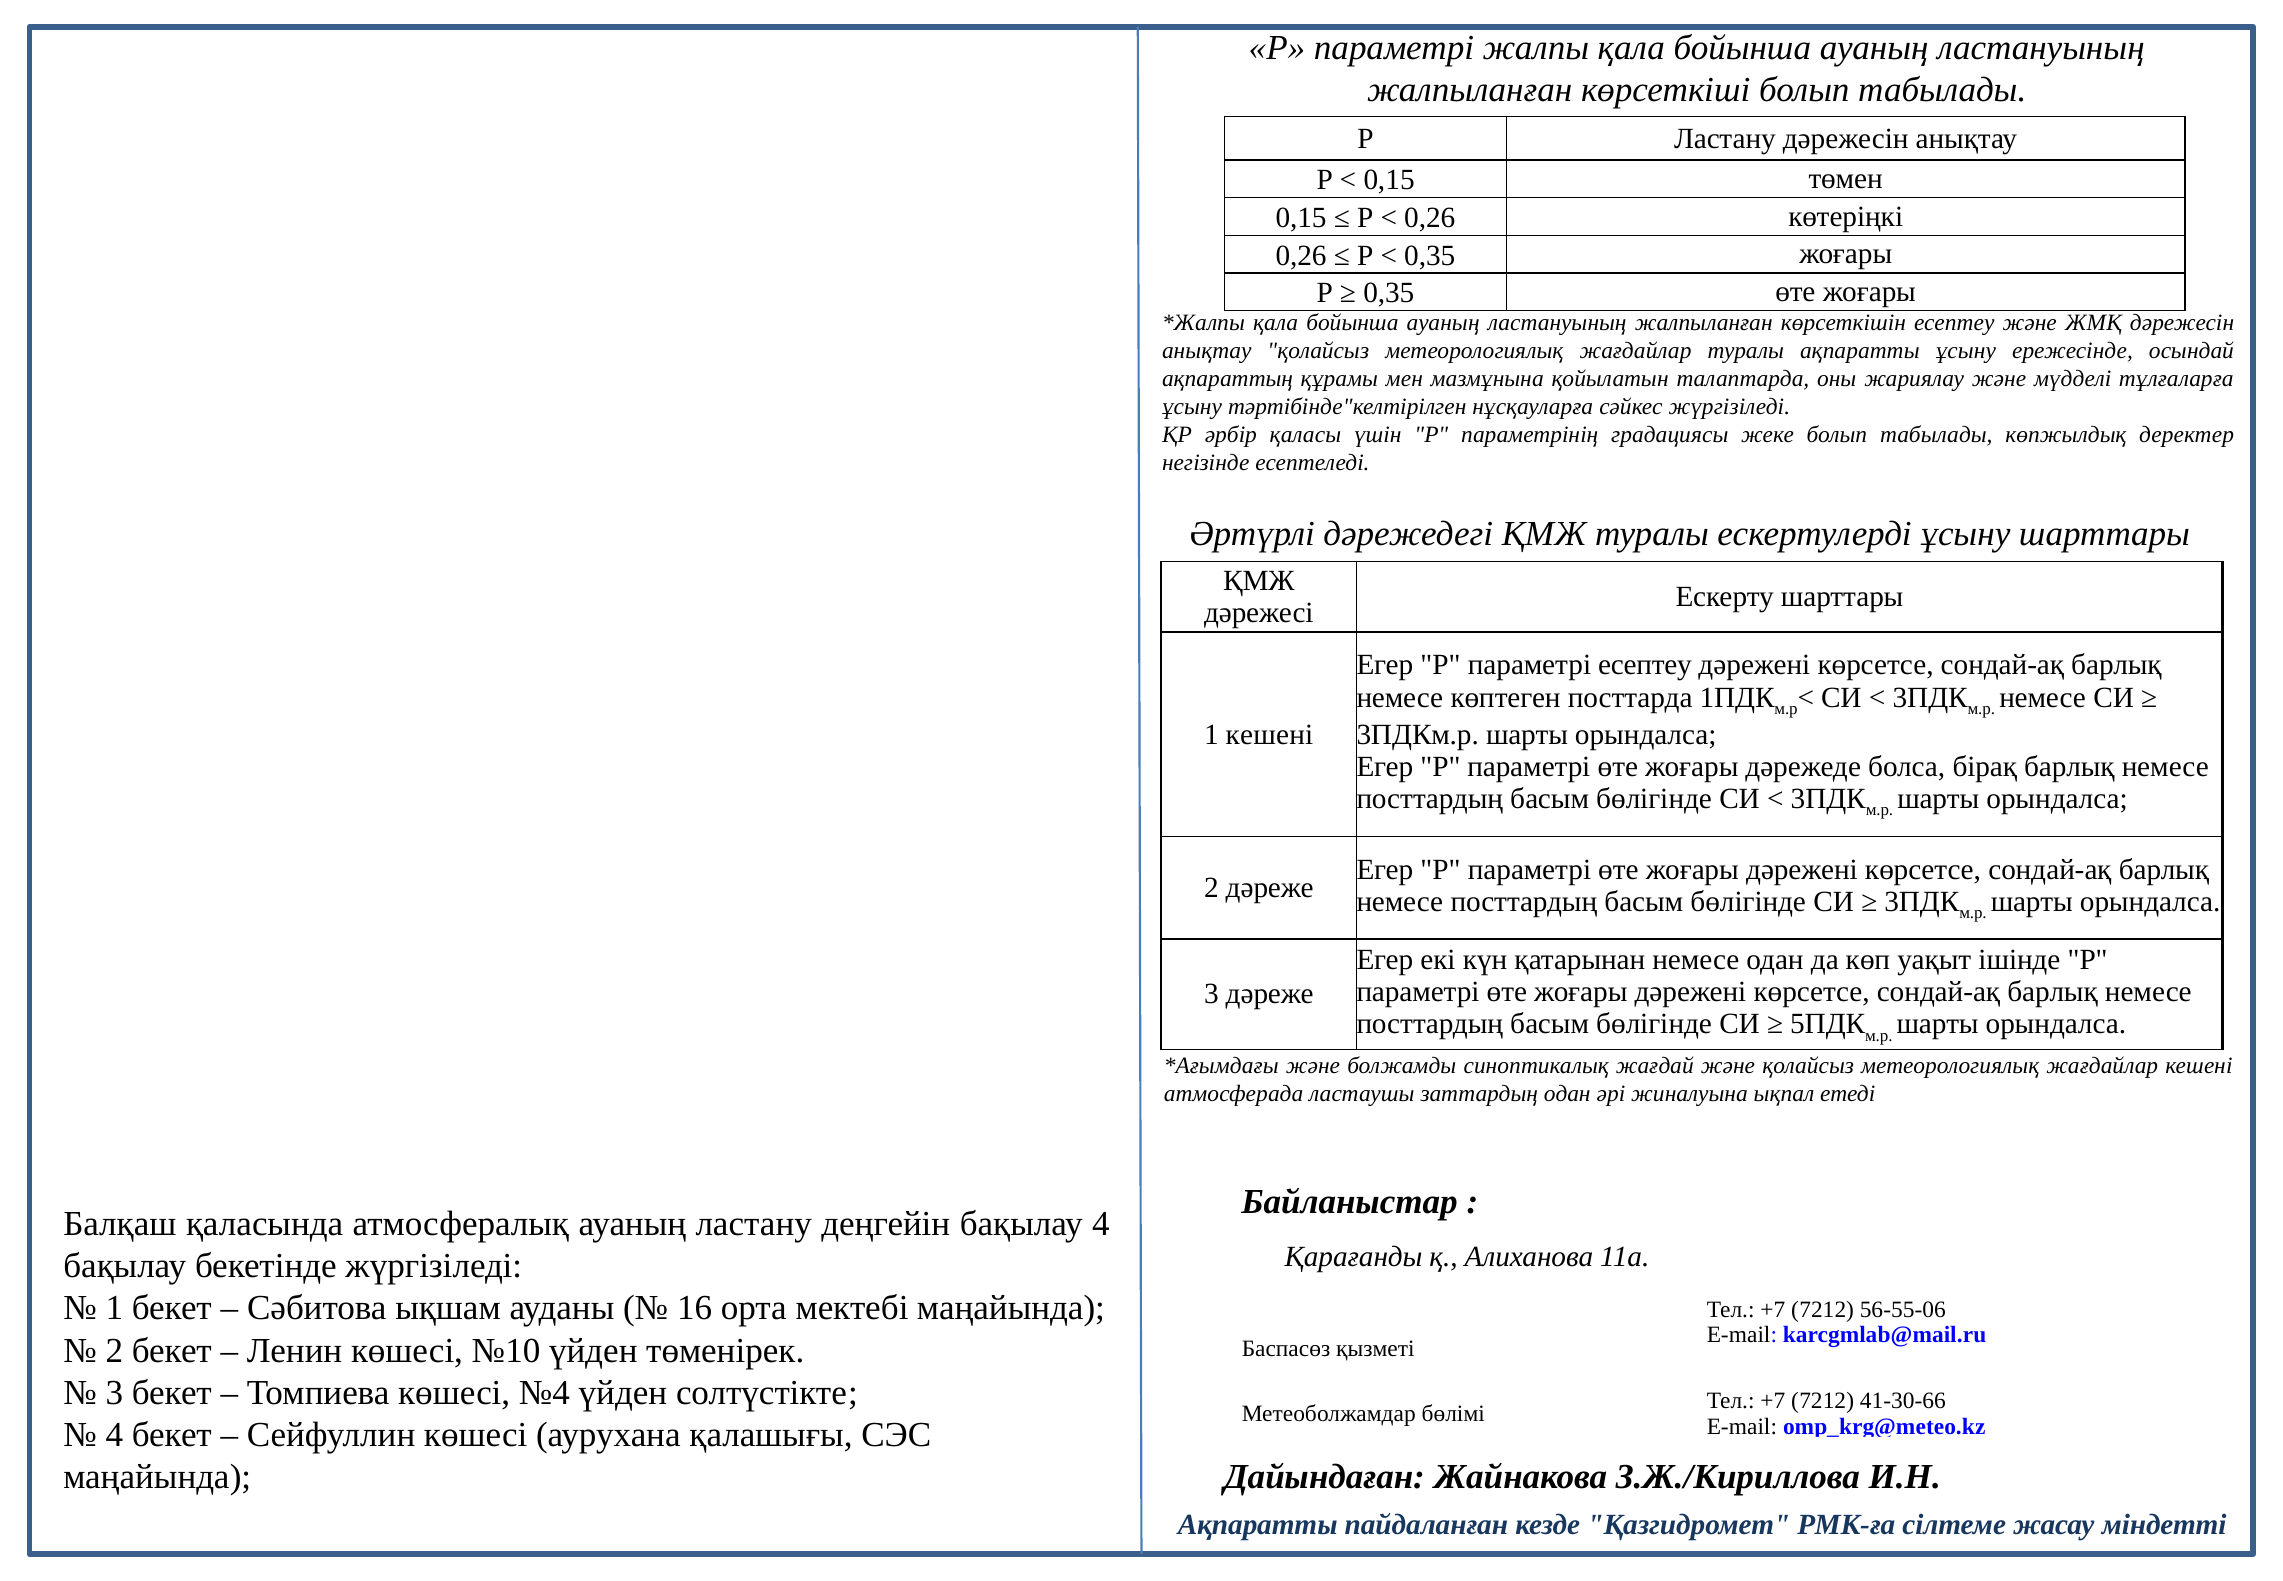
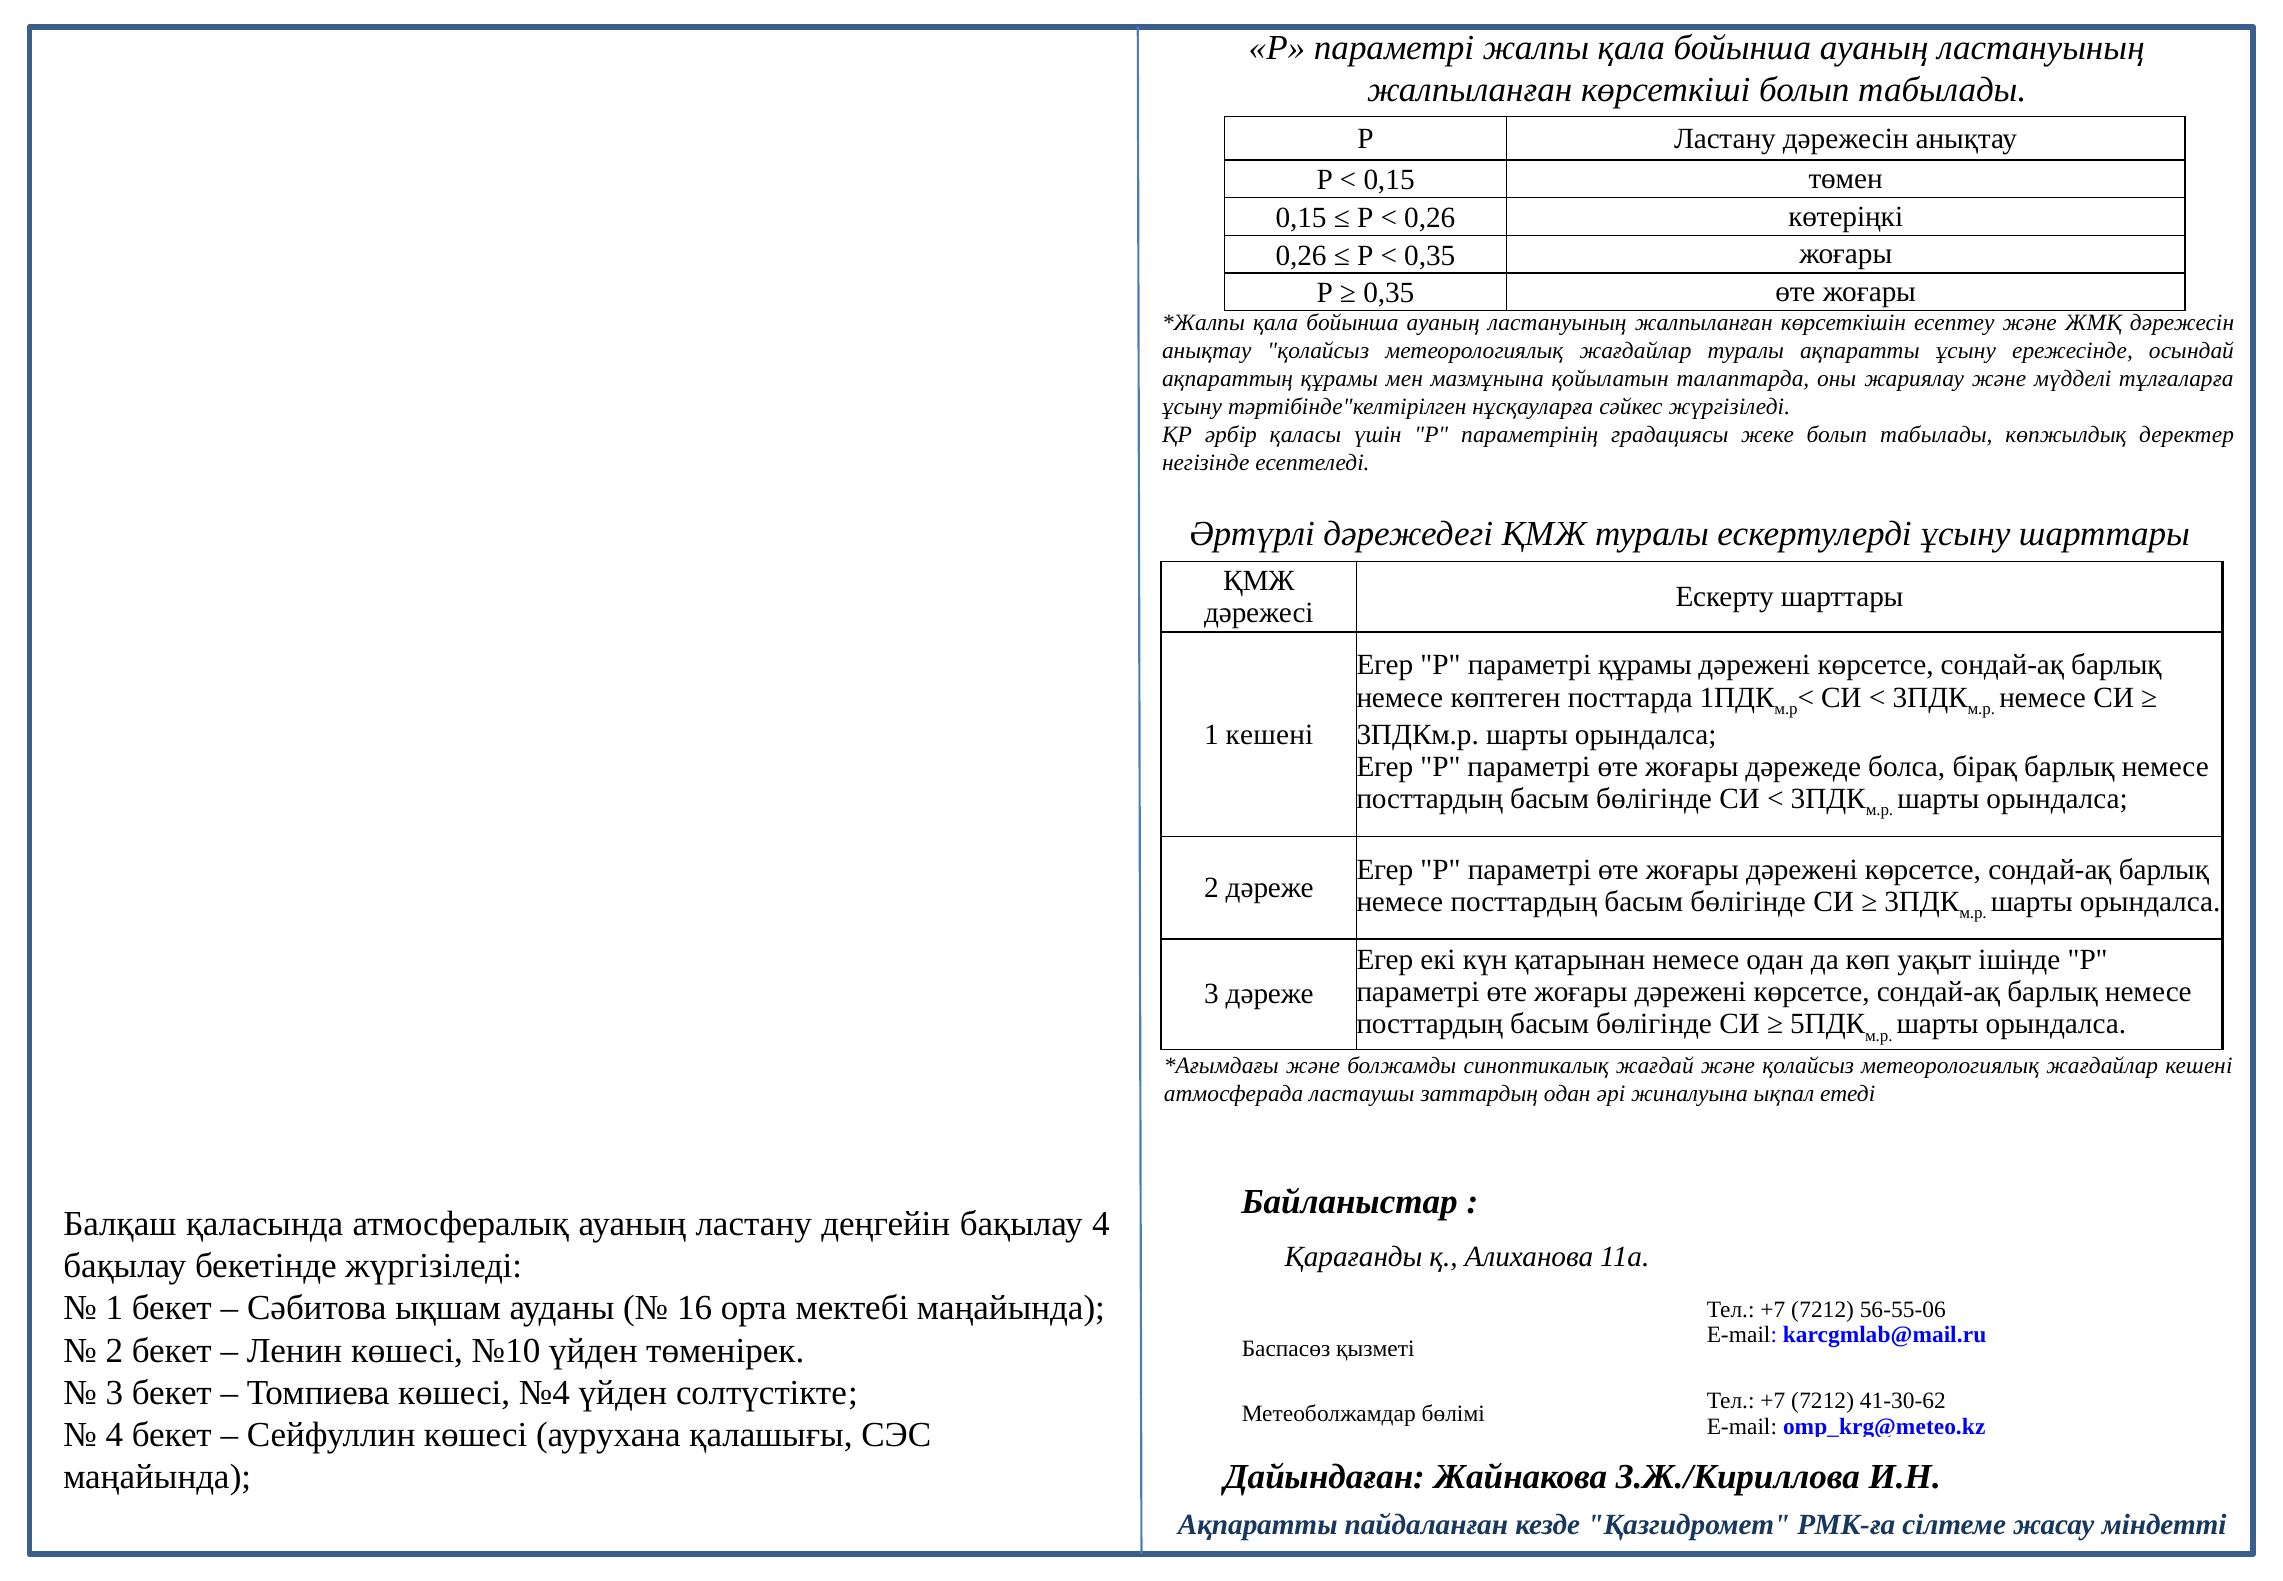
параметрі есептеу: есептеу -> құрамы
41-30-66: 41-30-66 -> 41-30-62
